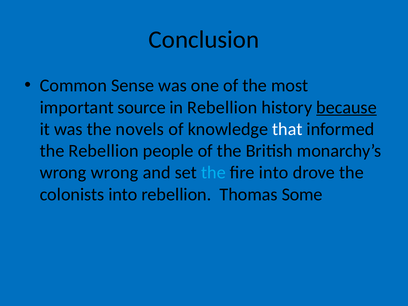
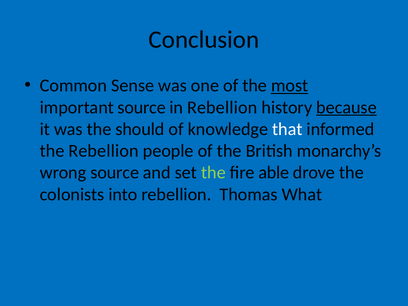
most underline: none -> present
novels: novels -> should
wrong wrong: wrong -> source
the at (213, 173) colour: light blue -> light green
fire into: into -> able
Some: Some -> What
